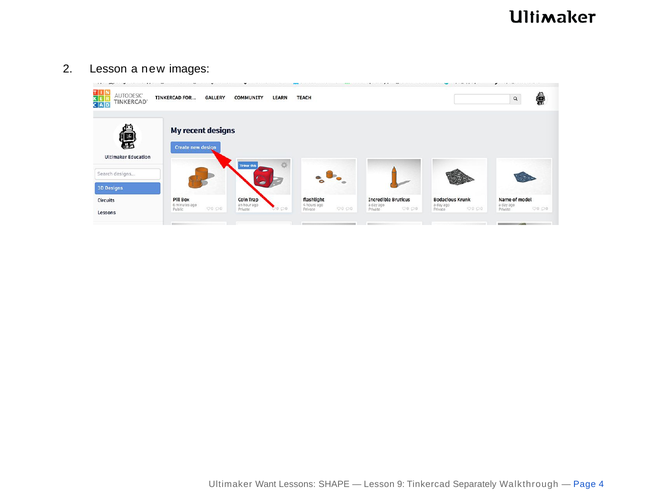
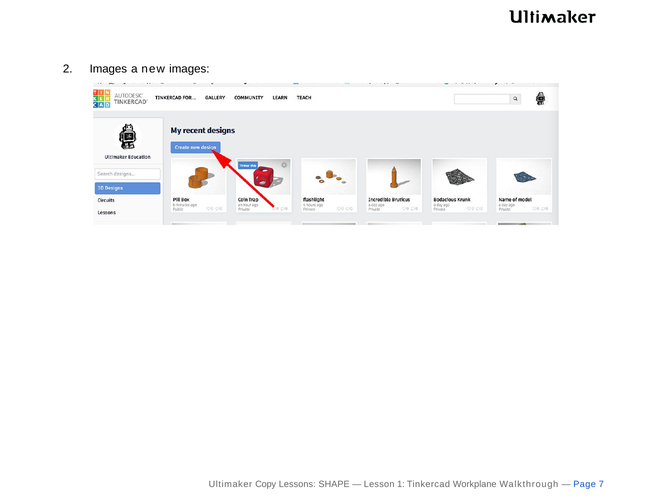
2 Lesson: Lesson -> Images
Want: Want -> Copy
9: 9 -> 1
Separately: Separately -> Workplane
4: 4 -> 7
